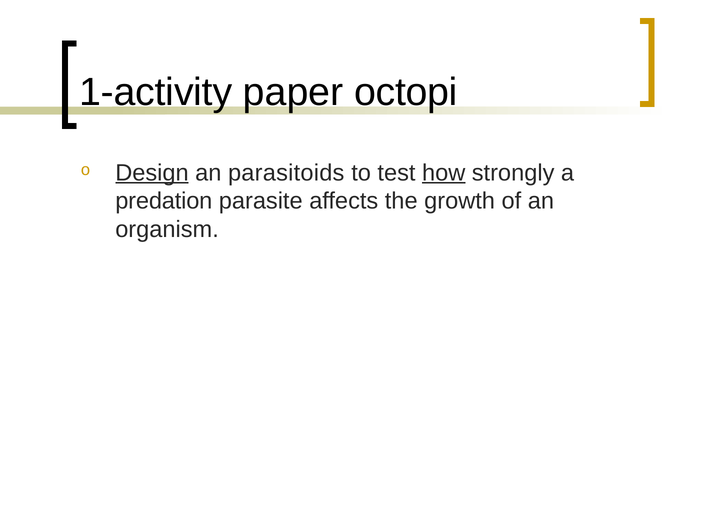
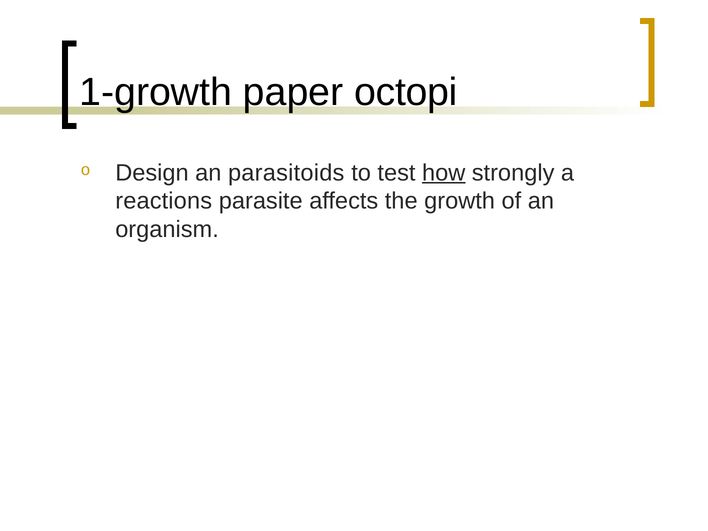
1-activity: 1-activity -> 1-growth
Design underline: present -> none
predation: predation -> reactions
